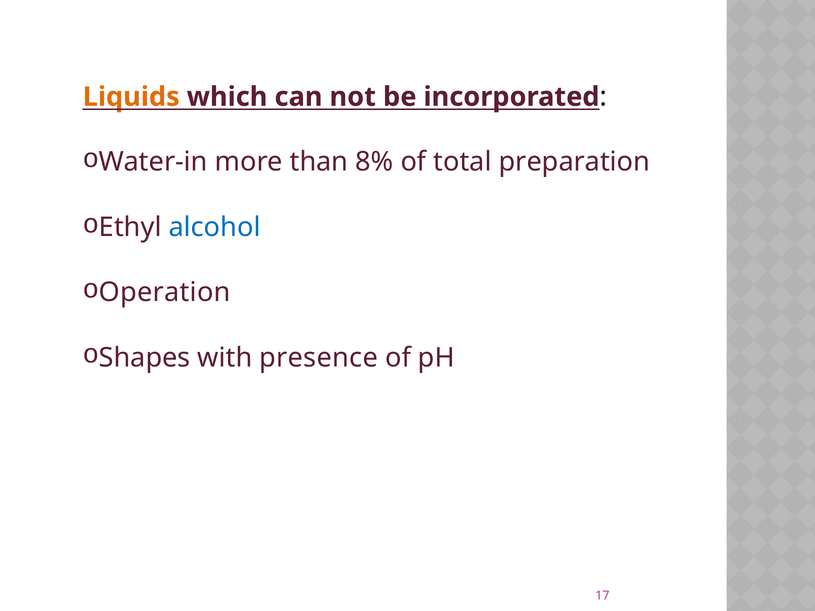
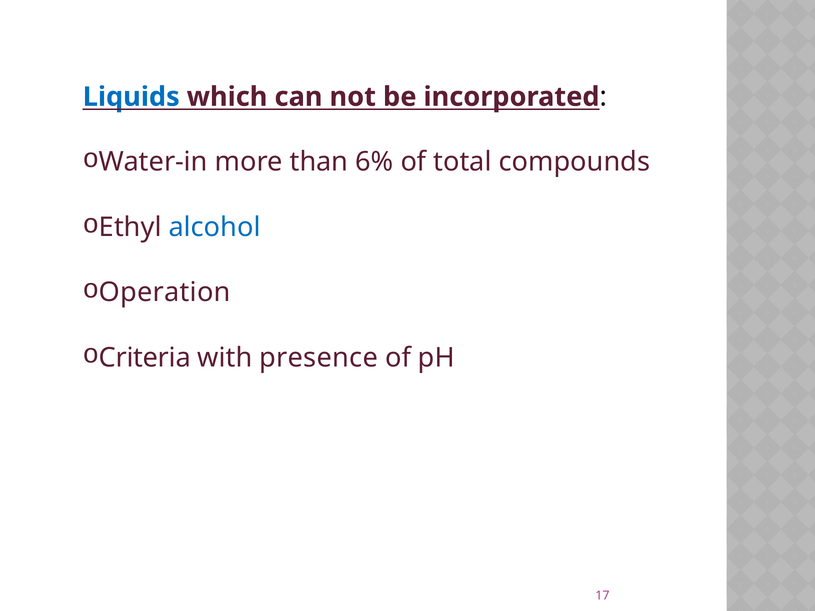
Liquids colour: orange -> blue
8%: 8% -> 6%
preparation: preparation -> compounds
Shapes: Shapes -> Criteria
